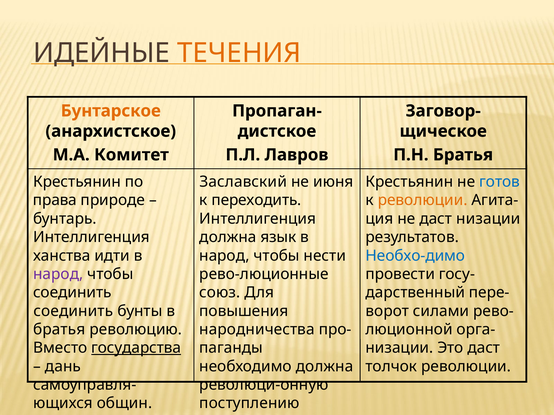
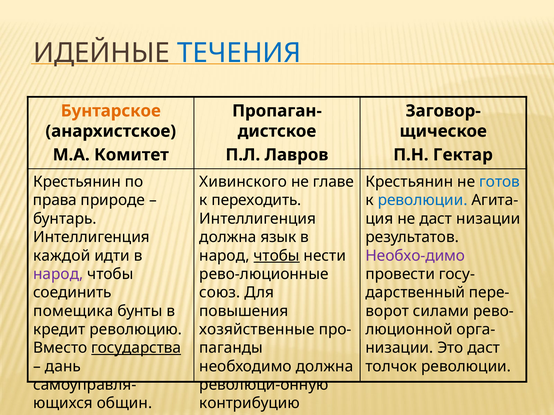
ТЕЧЕНИЯ colour: orange -> blue
П.Н Братья: Братья -> Гектар
Заславский: Заславский -> Хивинского
июня: июня -> главе
революции at (423, 200) colour: orange -> blue
ханства: ханства -> каждой
чтобы at (277, 256) underline: none -> present
Необхо-димо colour: blue -> purple
соединить at (73, 311): соединить -> помещика
братья at (59, 330): братья -> кредит
народничества: народничества -> хозяйственные
поступлению: поступлению -> контрибуцию
